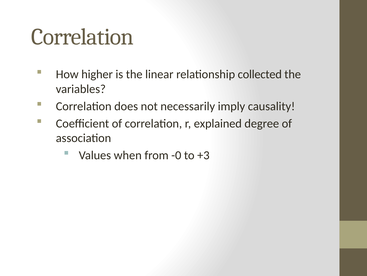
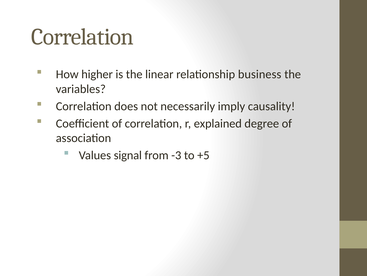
collected: collected -> business
when: when -> signal
-0: -0 -> -3
+3: +3 -> +5
